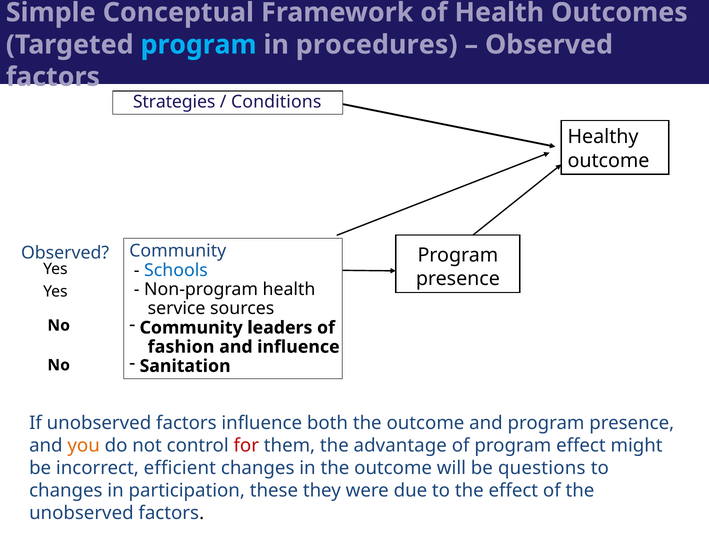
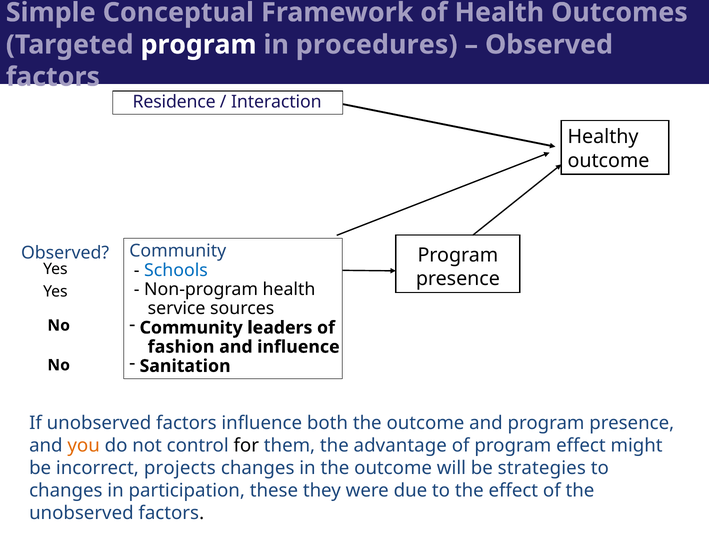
program at (199, 45) colour: light blue -> white
Strategies: Strategies -> Residence
Conditions: Conditions -> Interaction
for colour: red -> black
efficient: efficient -> projects
questions: questions -> strategies
